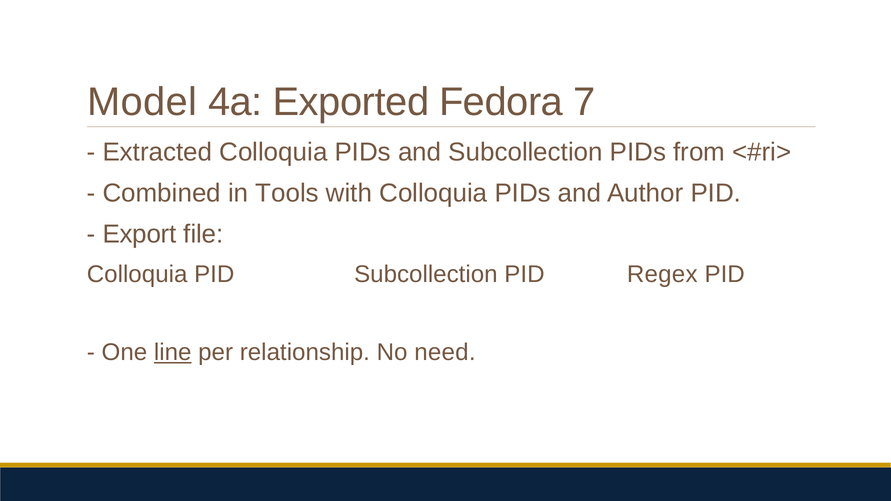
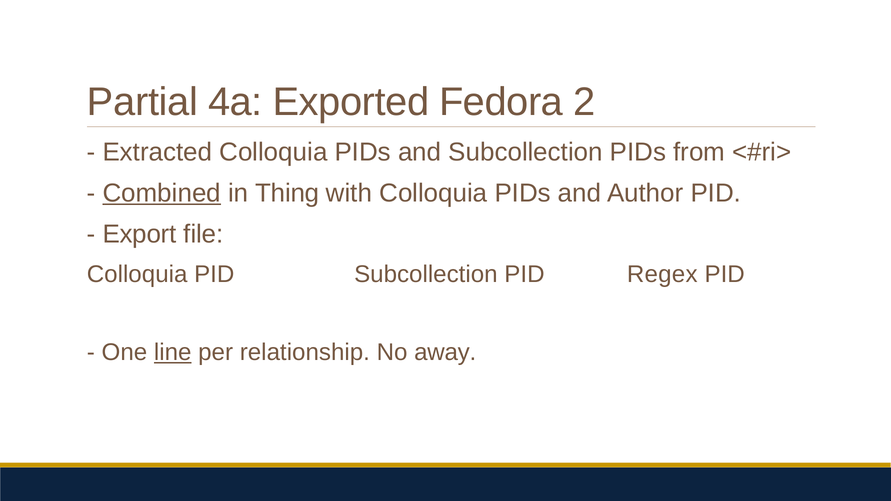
Model: Model -> Partial
7: 7 -> 2
Combined underline: none -> present
Tools: Tools -> Thing
need: need -> away
